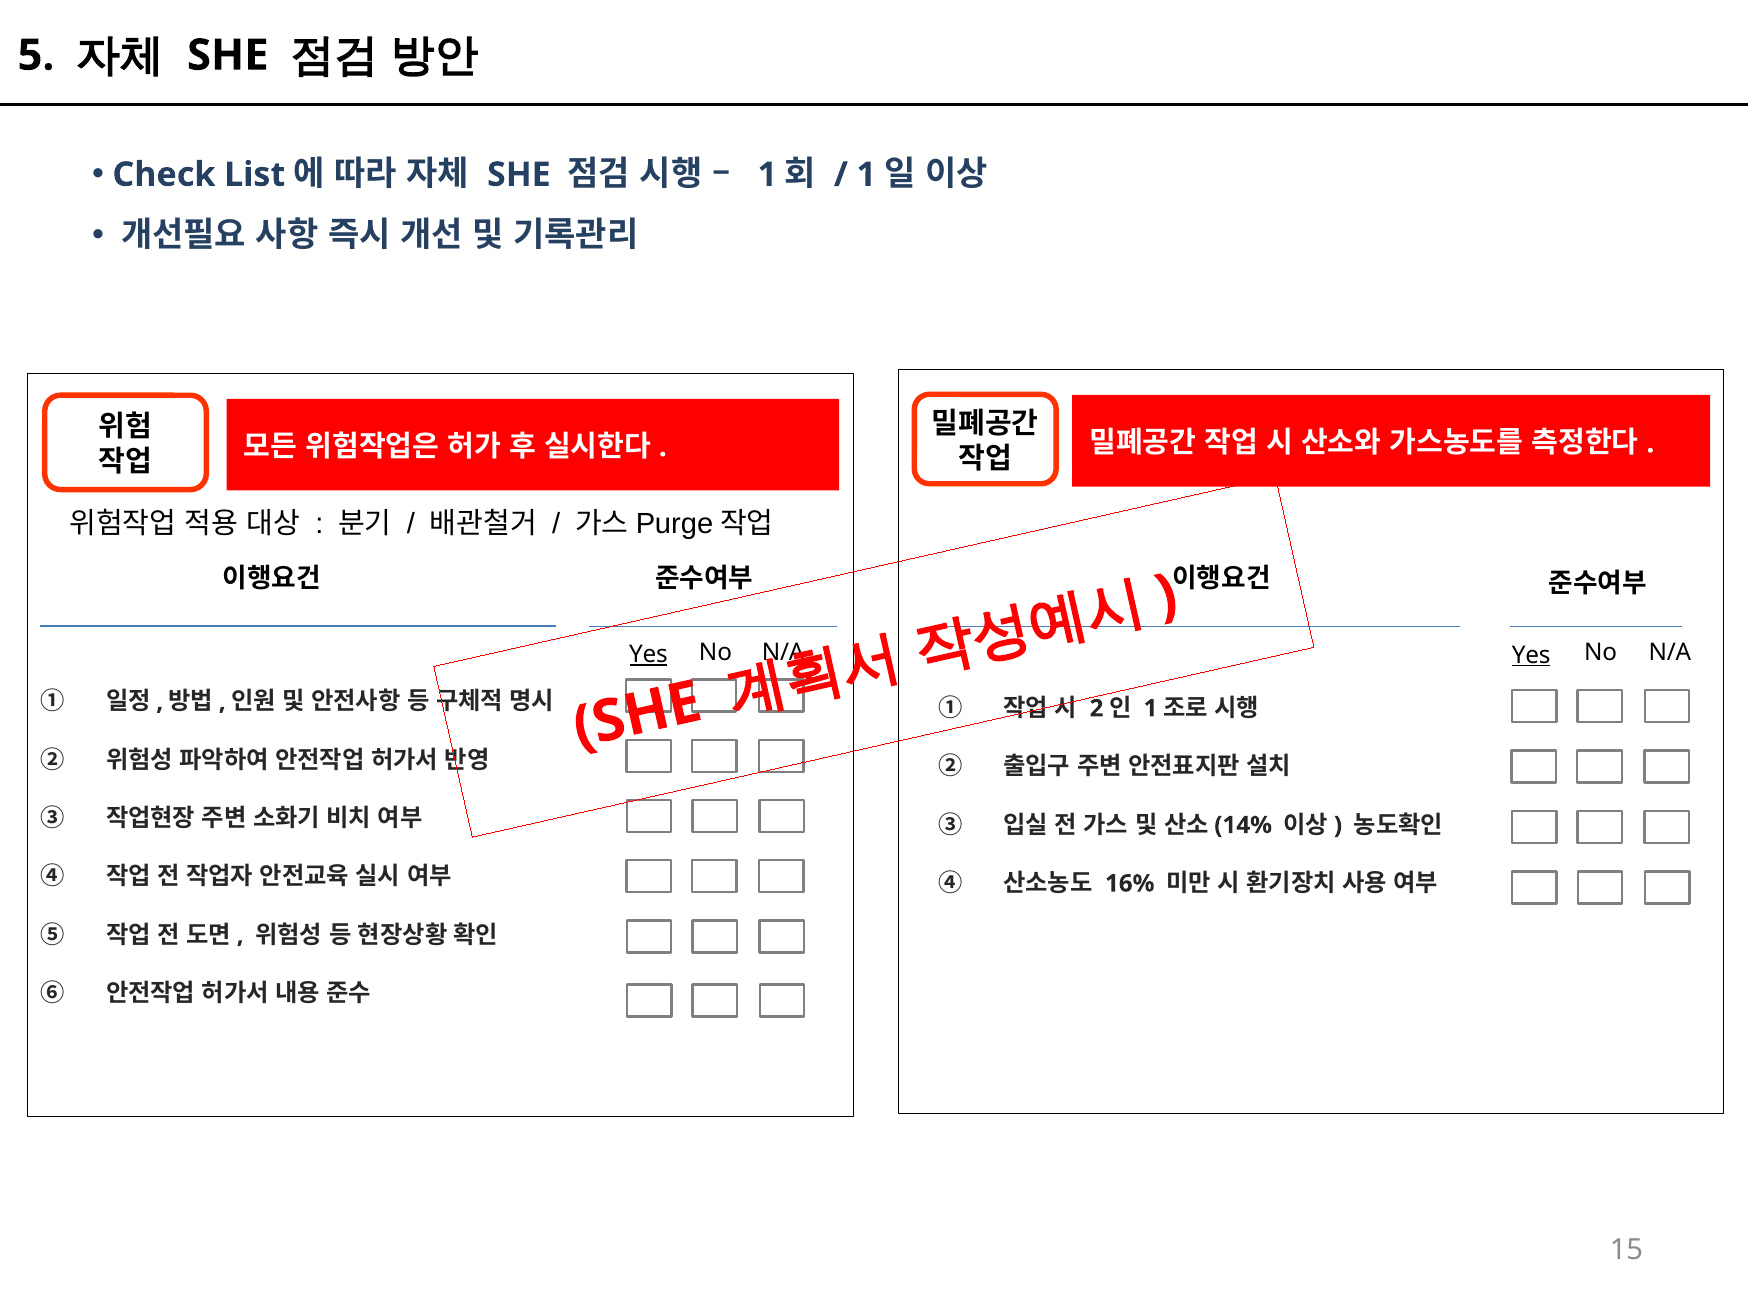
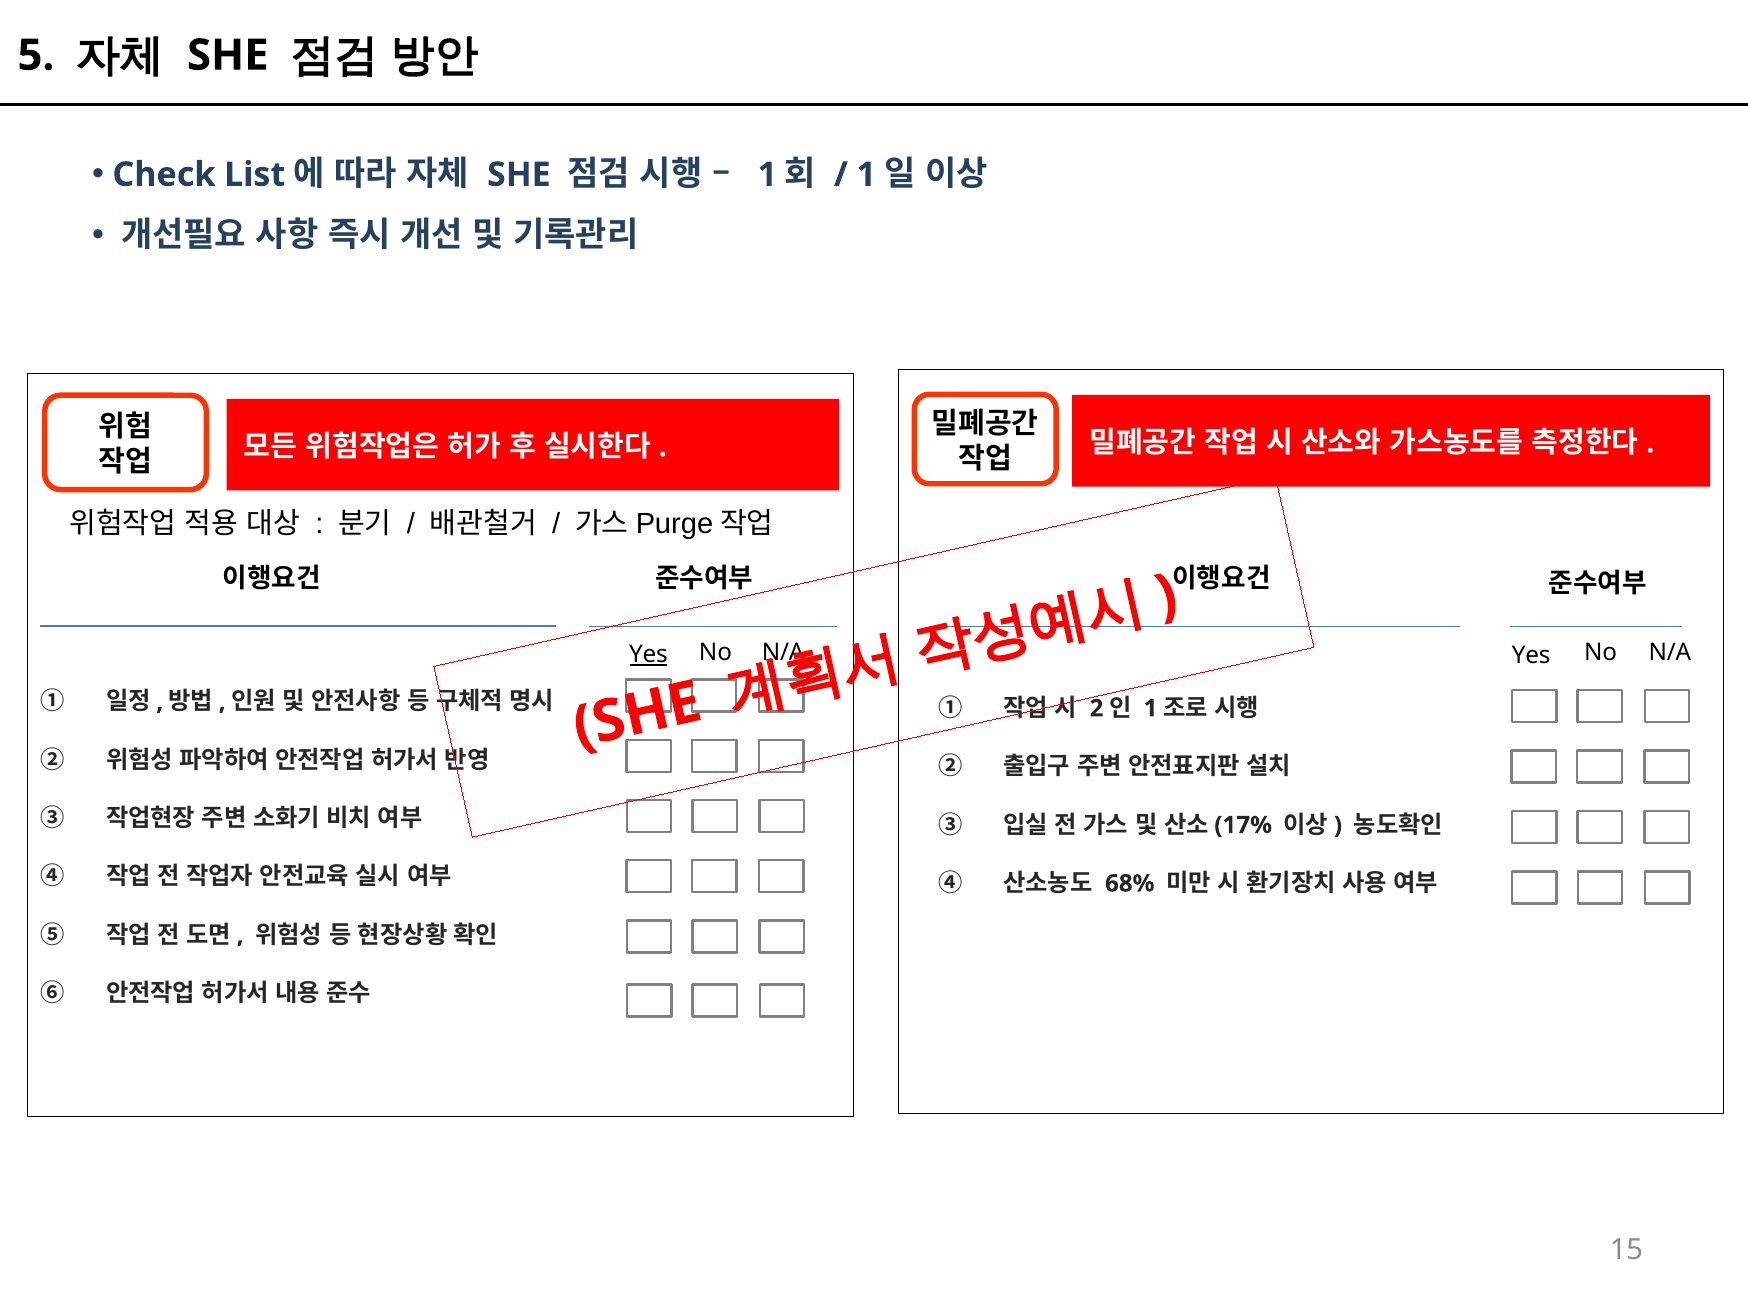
Yes at (1531, 655) underline: present -> none
14%: 14% -> 17%
16%: 16% -> 68%
